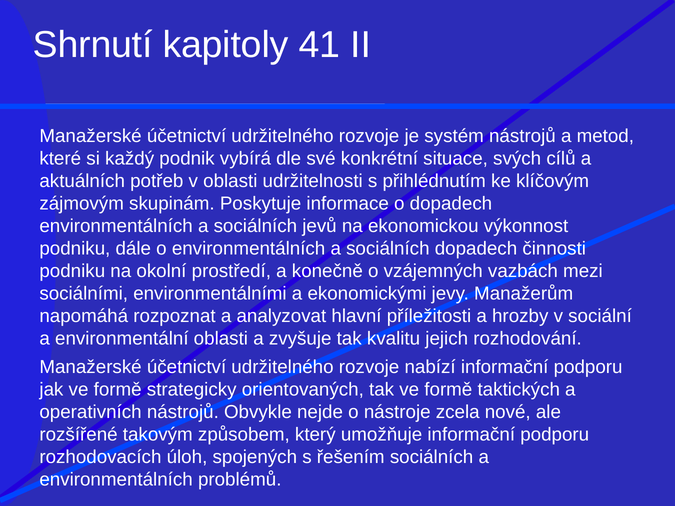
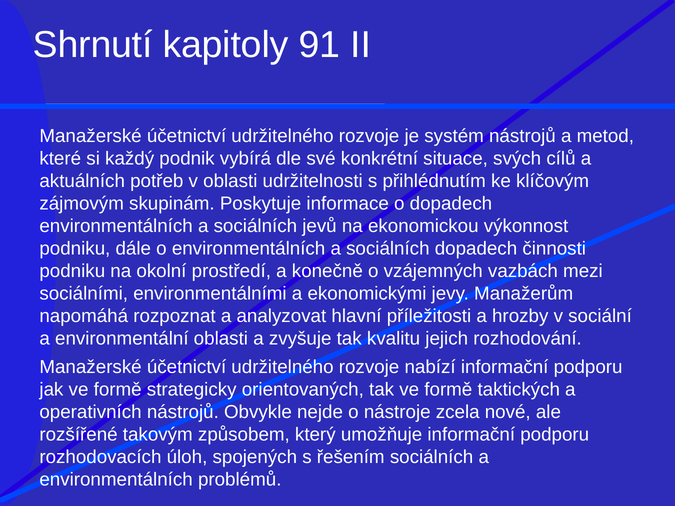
41: 41 -> 91
